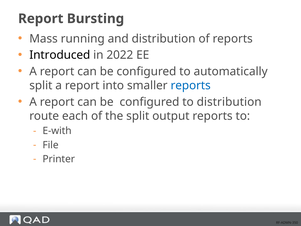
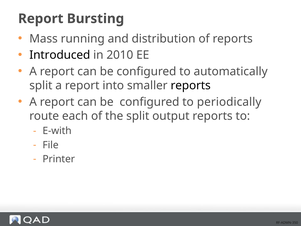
2022: 2022 -> 2010
reports at (191, 85) colour: blue -> black
to distribution: distribution -> periodically
